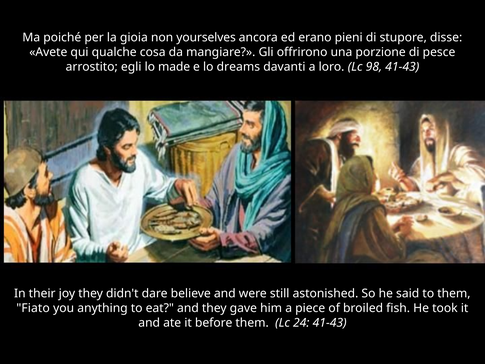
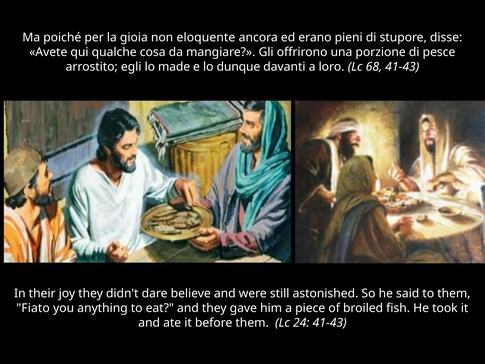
yourselves: yourselves -> eloquente
dreams: dreams -> dunque
98: 98 -> 68
